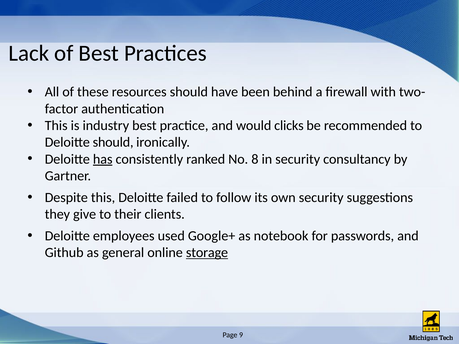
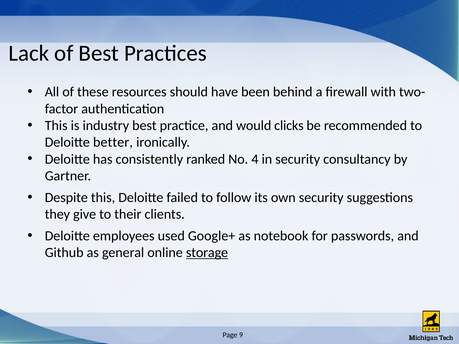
Deloitte should: should -> better
has underline: present -> none
8: 8 -> 4
